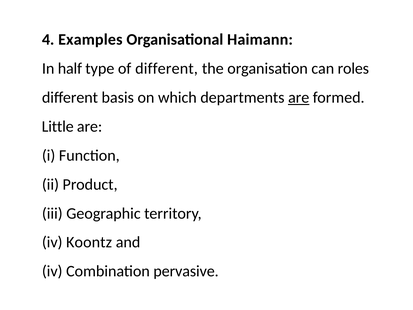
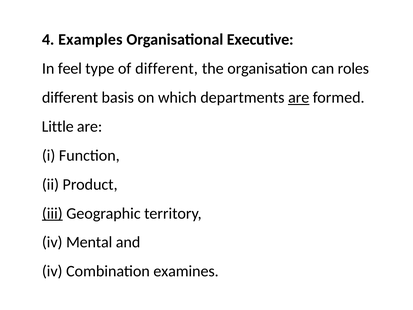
Haimann: Haimann -> Executive
half: half -> feel
iii underline: none -> present
Koontz: Koontz -> Mental
pervasive: pervasive -> examines
